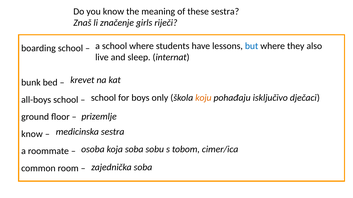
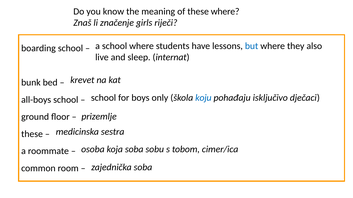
these sestra: sestra -> where
koju colour: orange -> blue
know at (32, 134): know -> these
